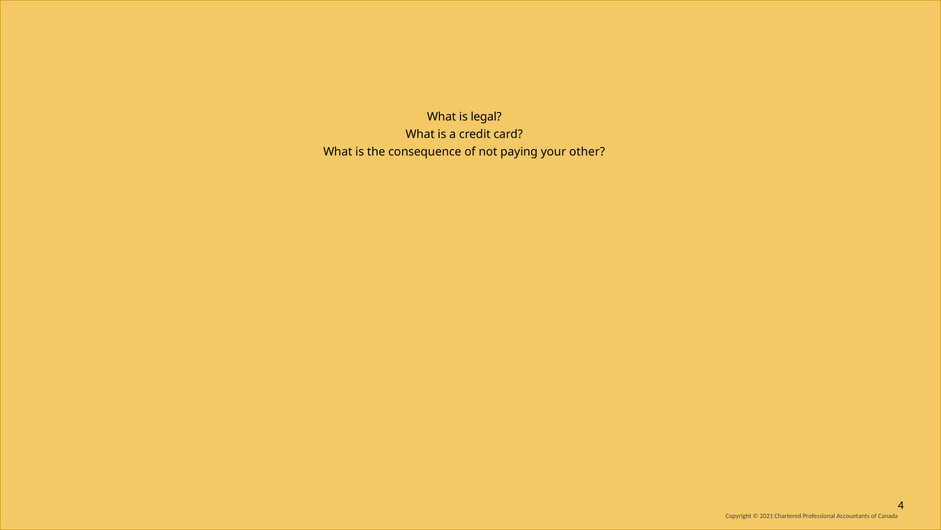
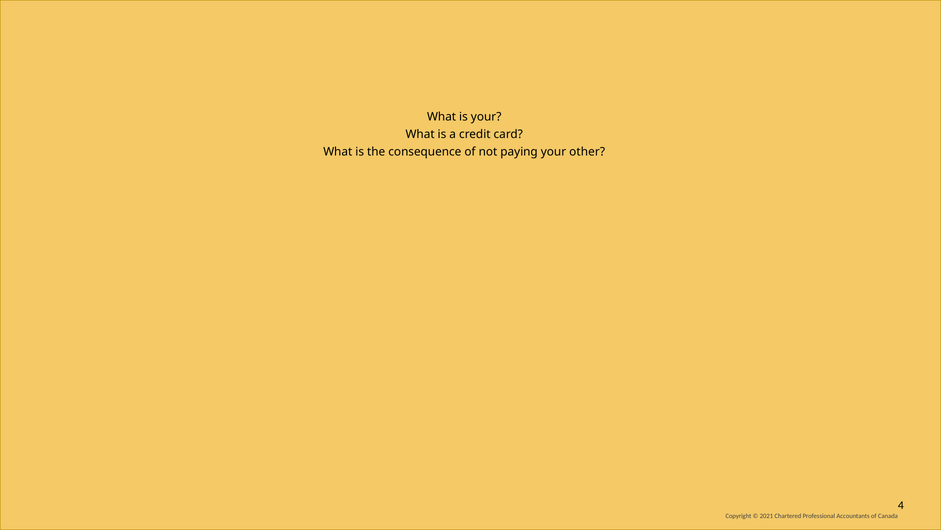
is legal: legal -> your
